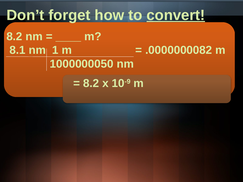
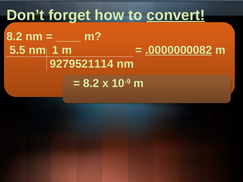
8.1: 8.1 -> 5.5
.0000000082 underline: none -> present
1000000050: 1000000050 -> 9279521114
